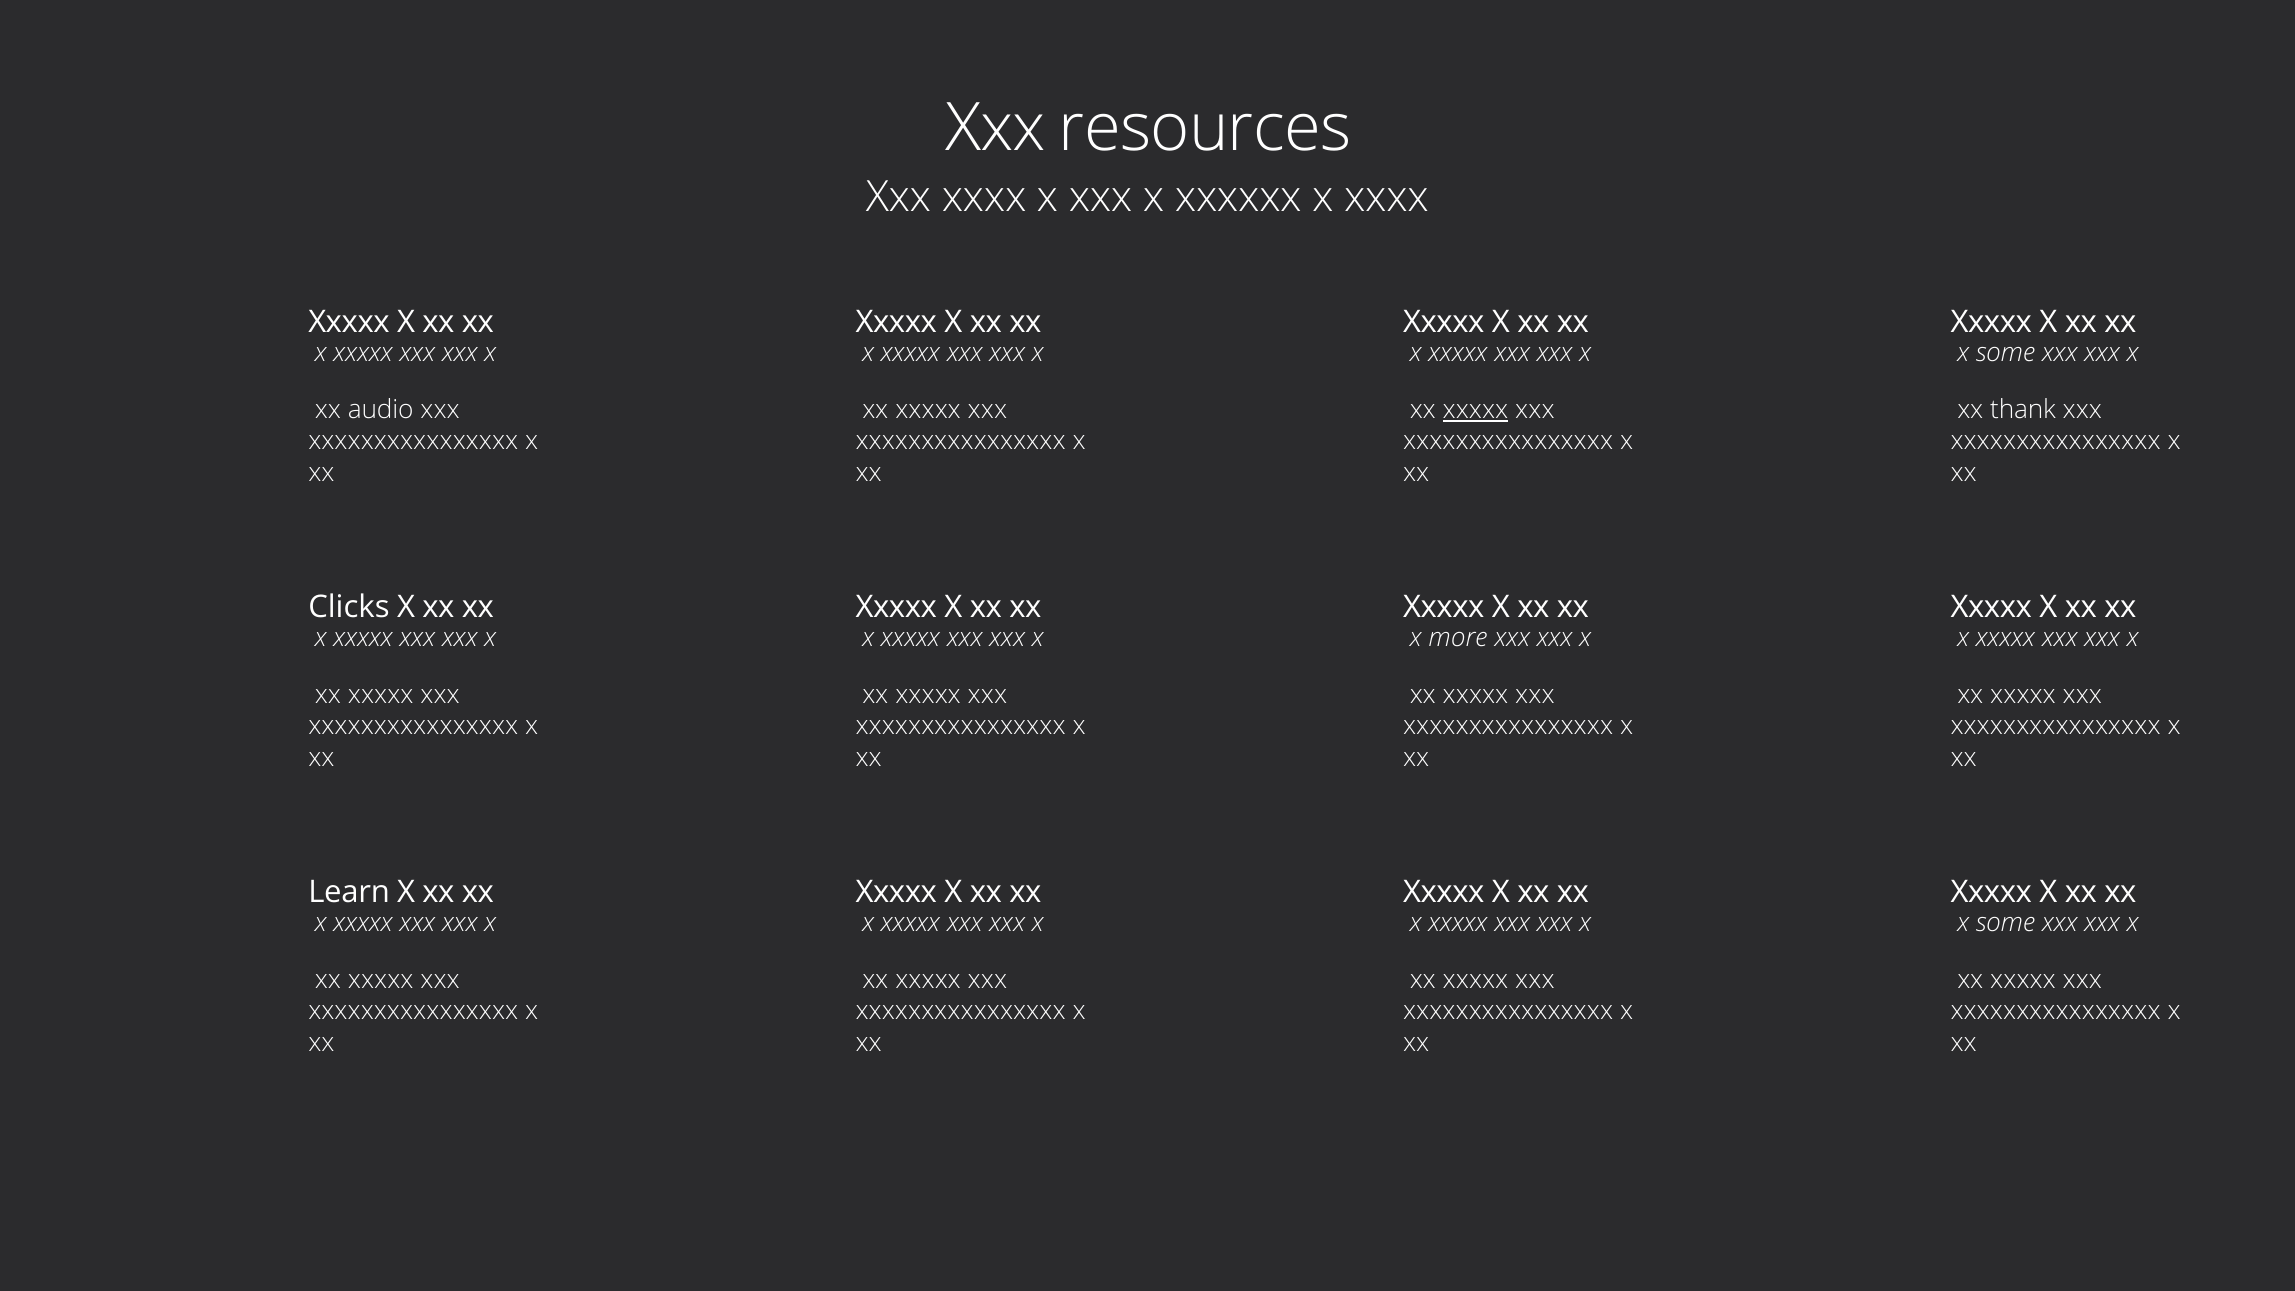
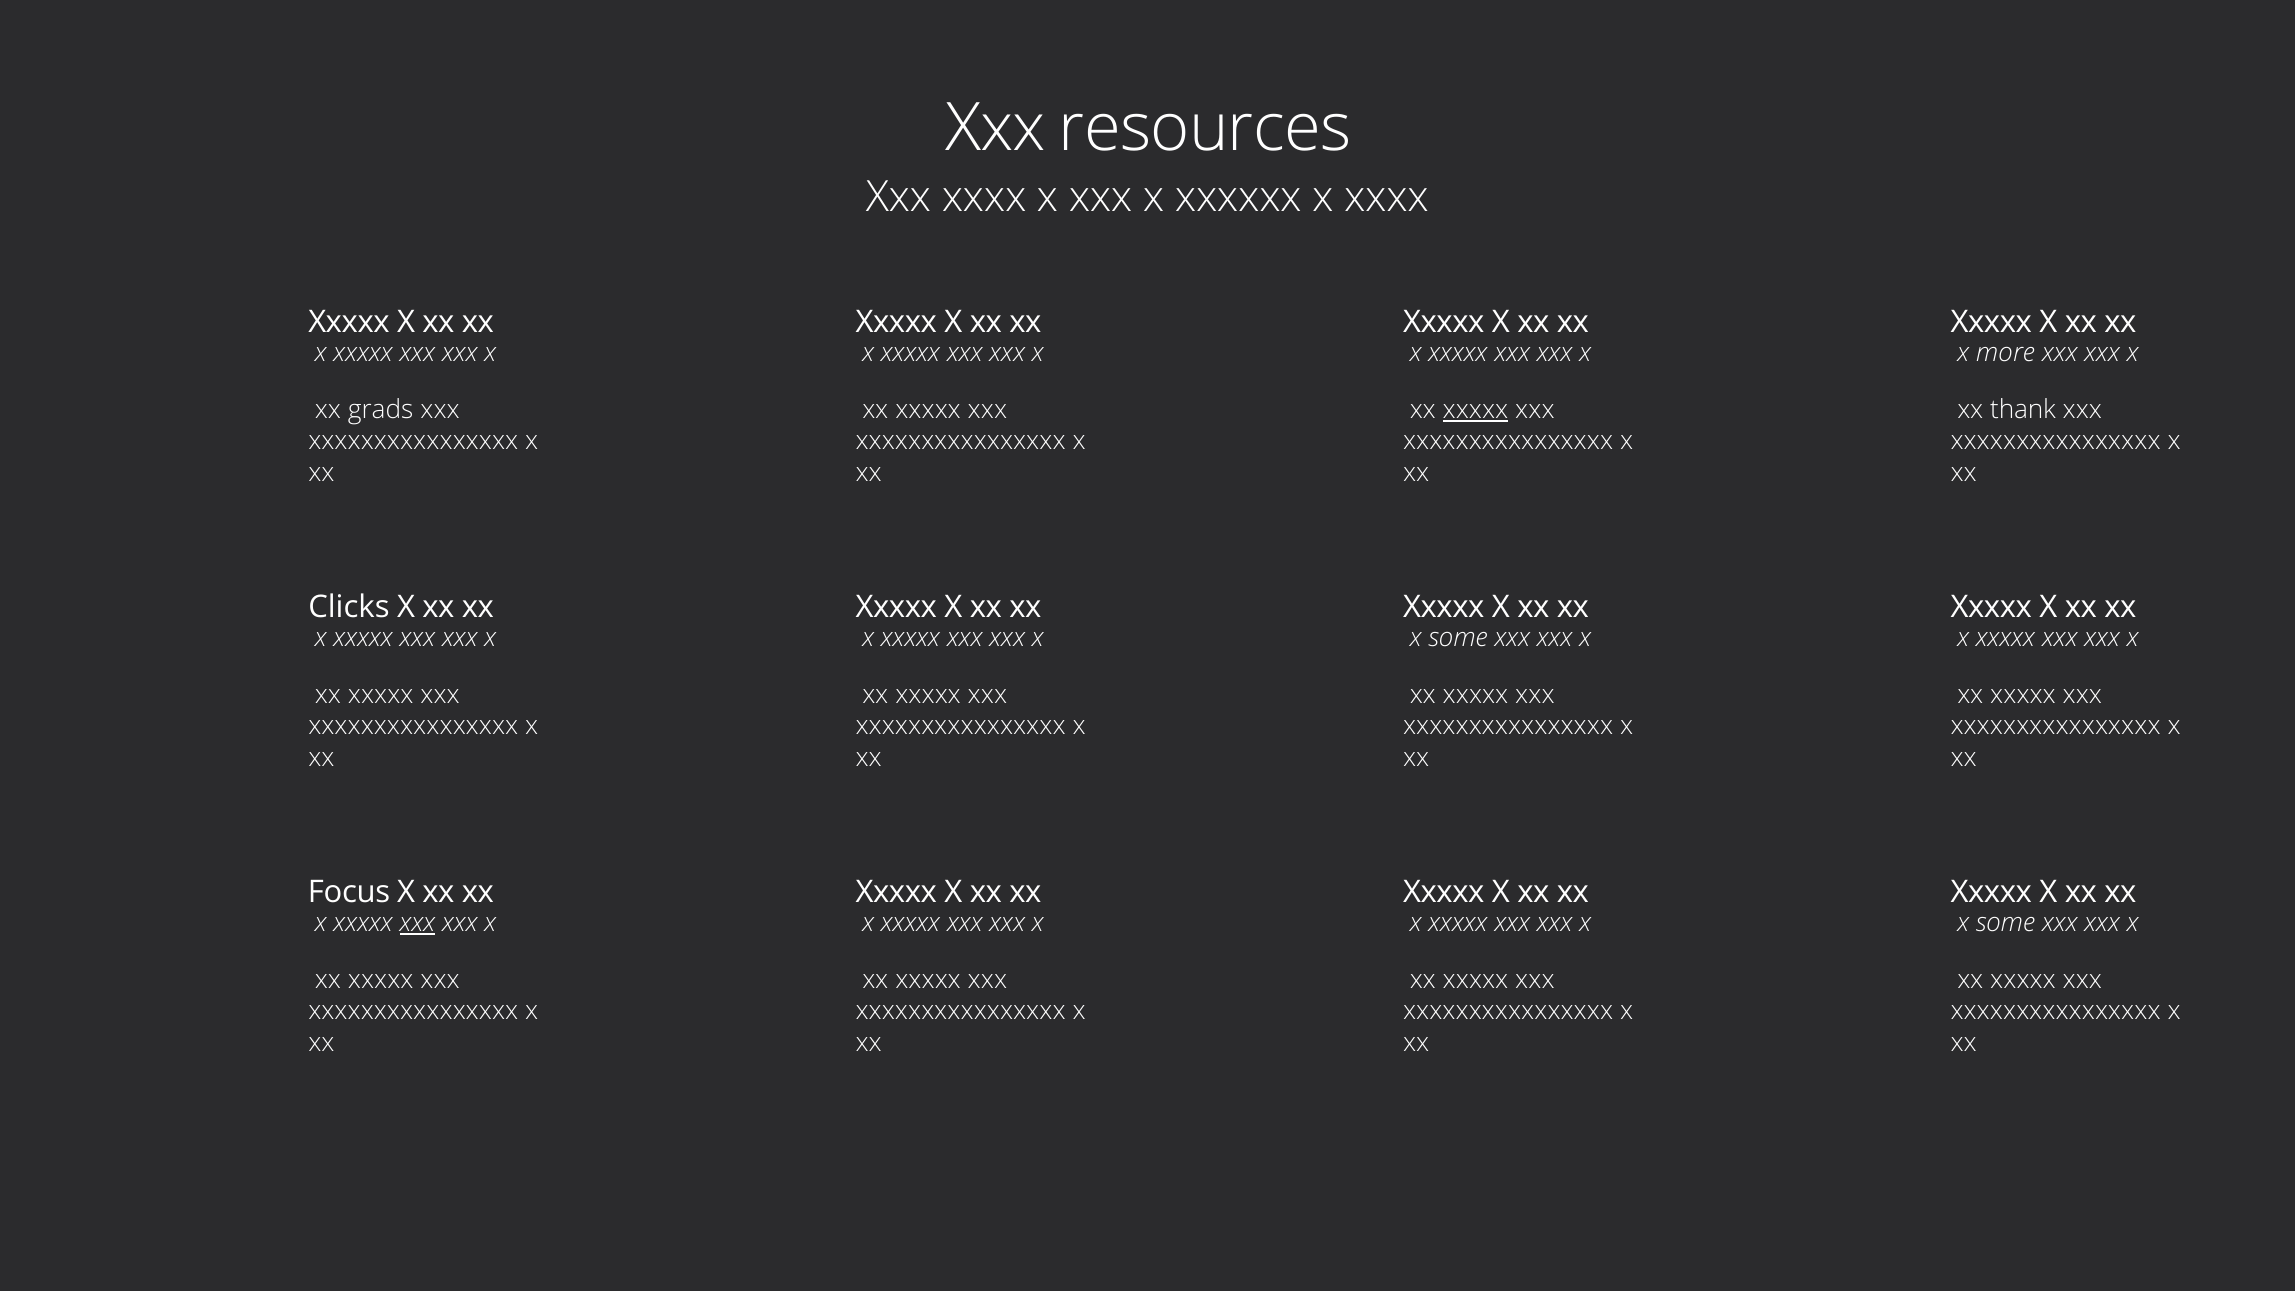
some at (2005, 353): some -> more
audio: audio -> grads
more at (1458, 638): more -> some
Learn: Learn -> Focus
xxx at (417, 923) underline: none -> present
